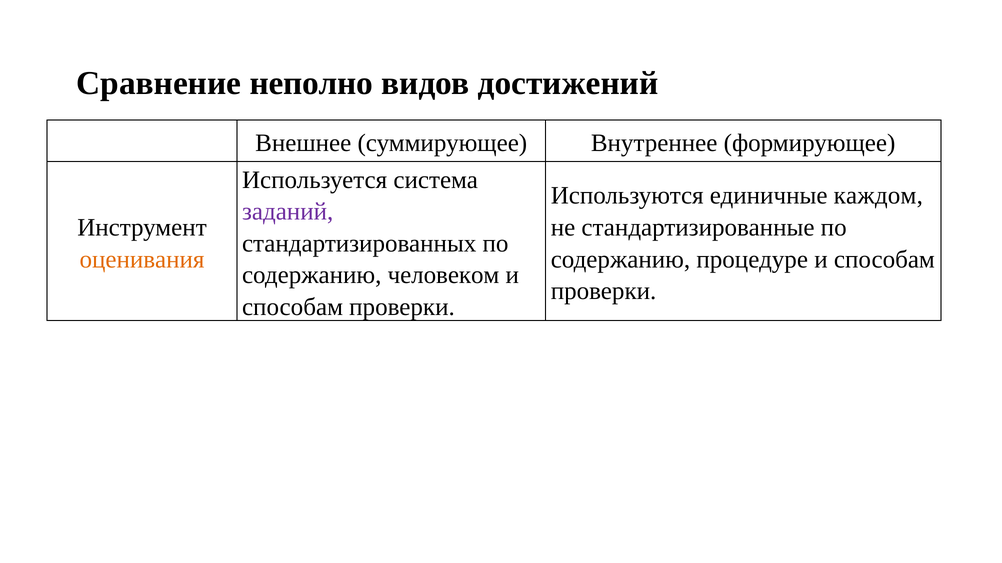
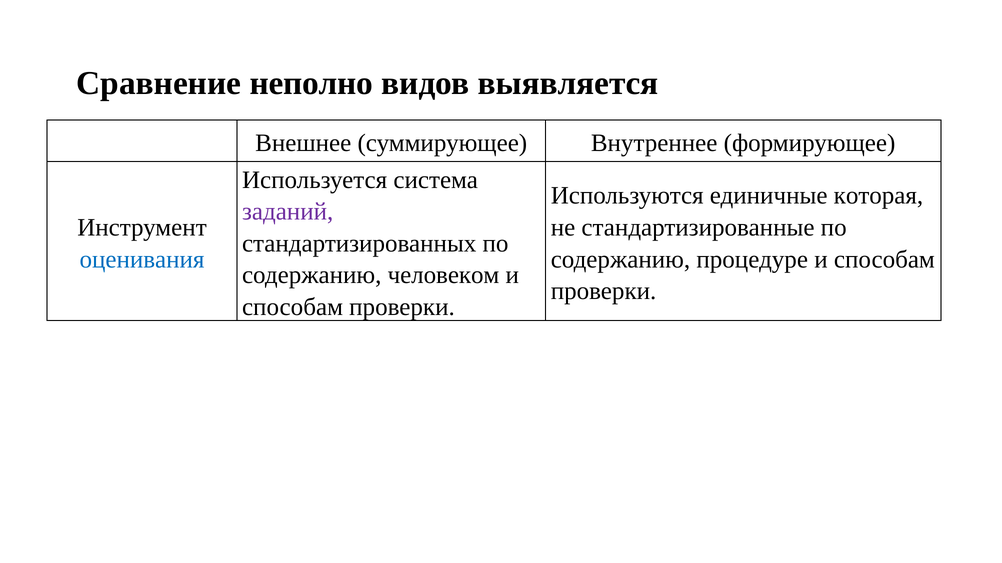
достижений: достижений -> выявляется
каждом: каждом -> которая
оценивания colour: orange -> blue
